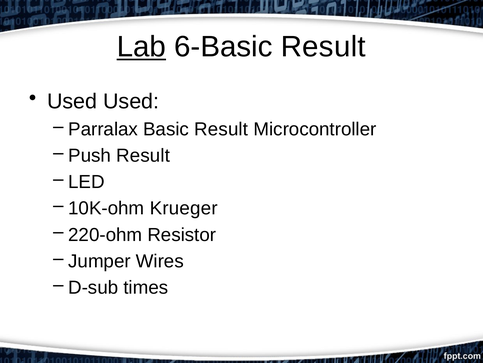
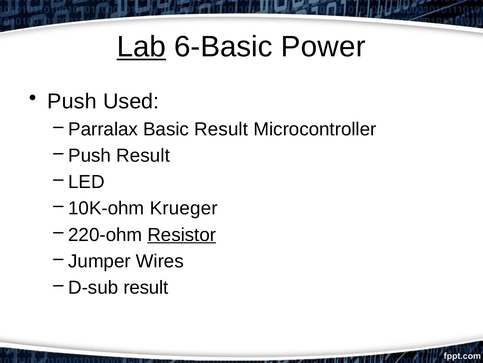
6-Basic Result: Result -> Power
Used at (72, 101): Used -> Push
Resistor underline: none -> present
D-sub times: times -> result
